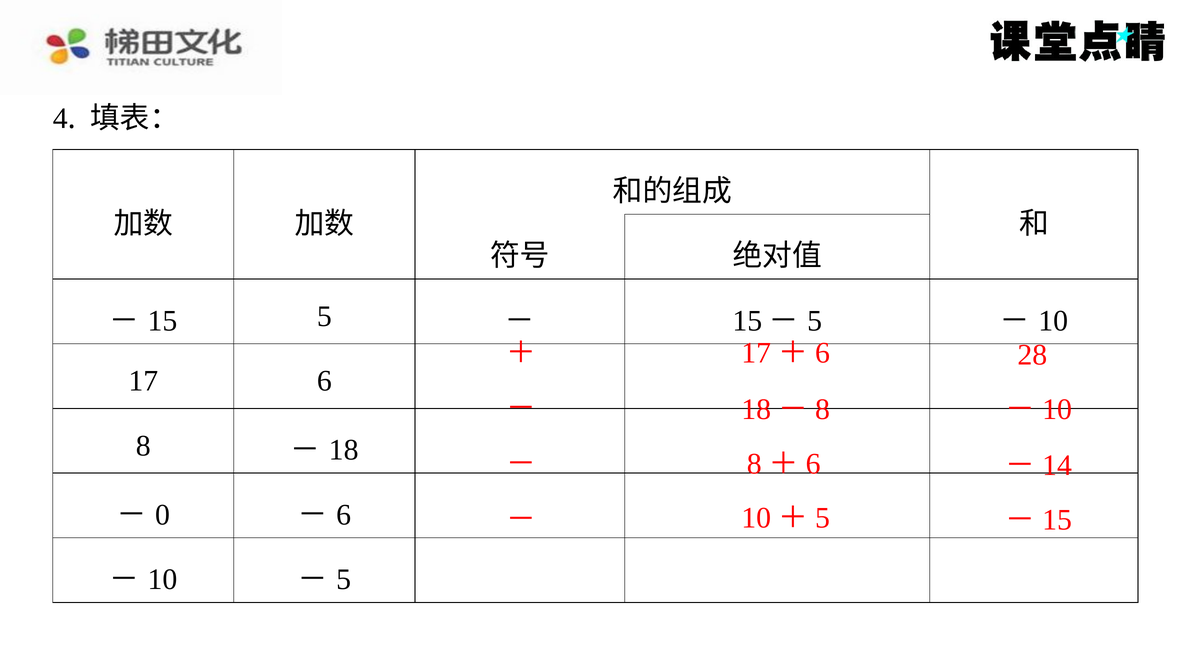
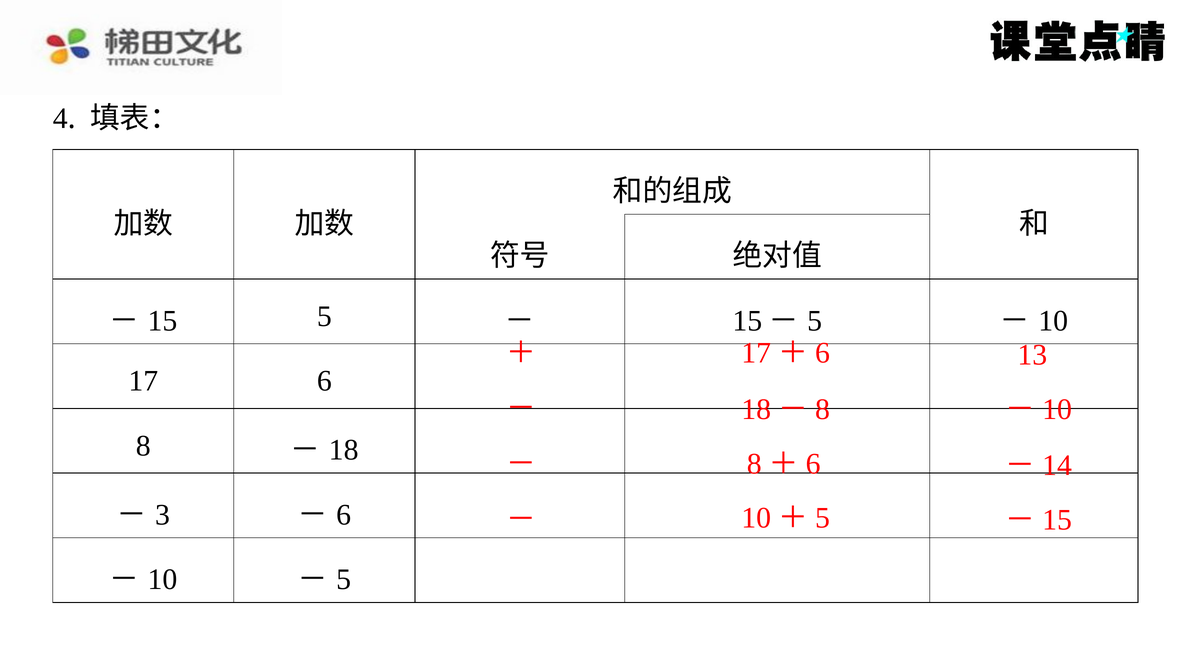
28: 28 -> 13
0: 0 -> 3
